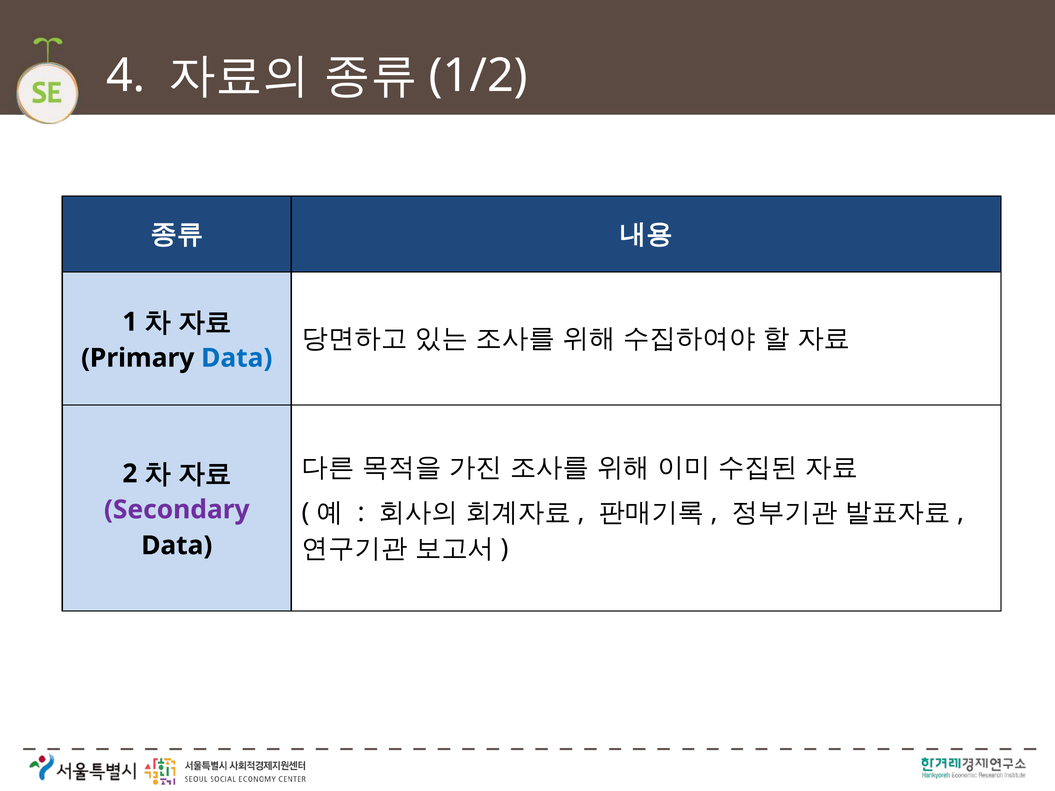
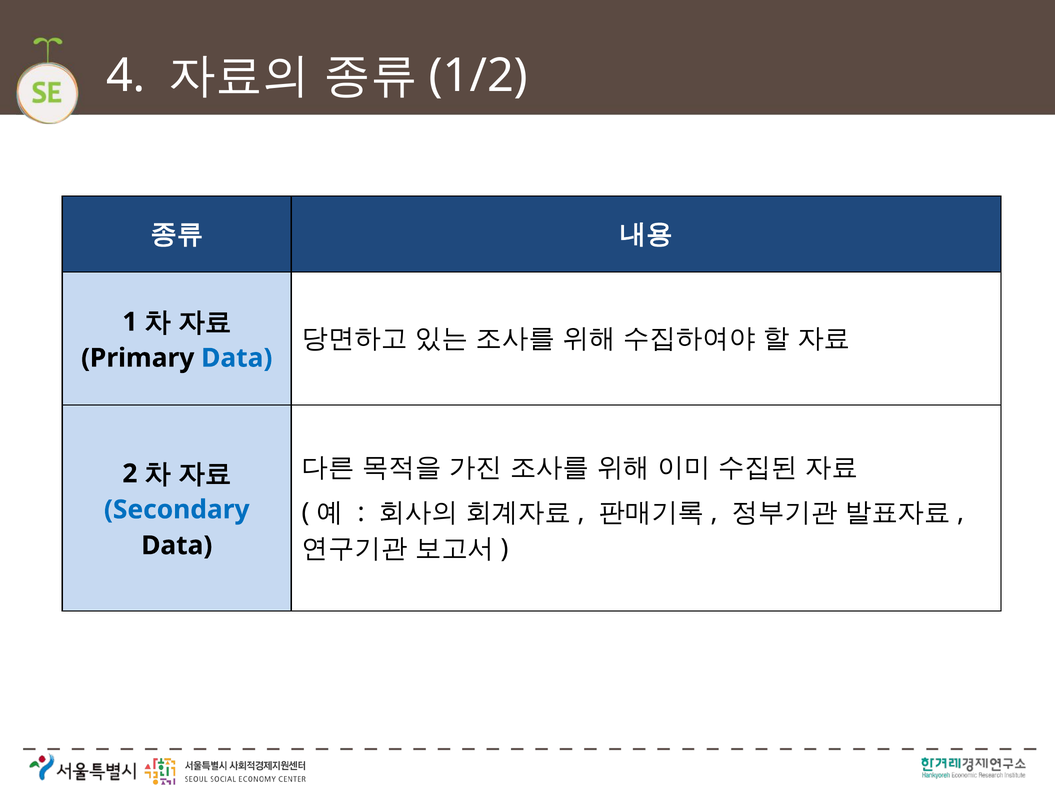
Secondary colour: purple -> blue
